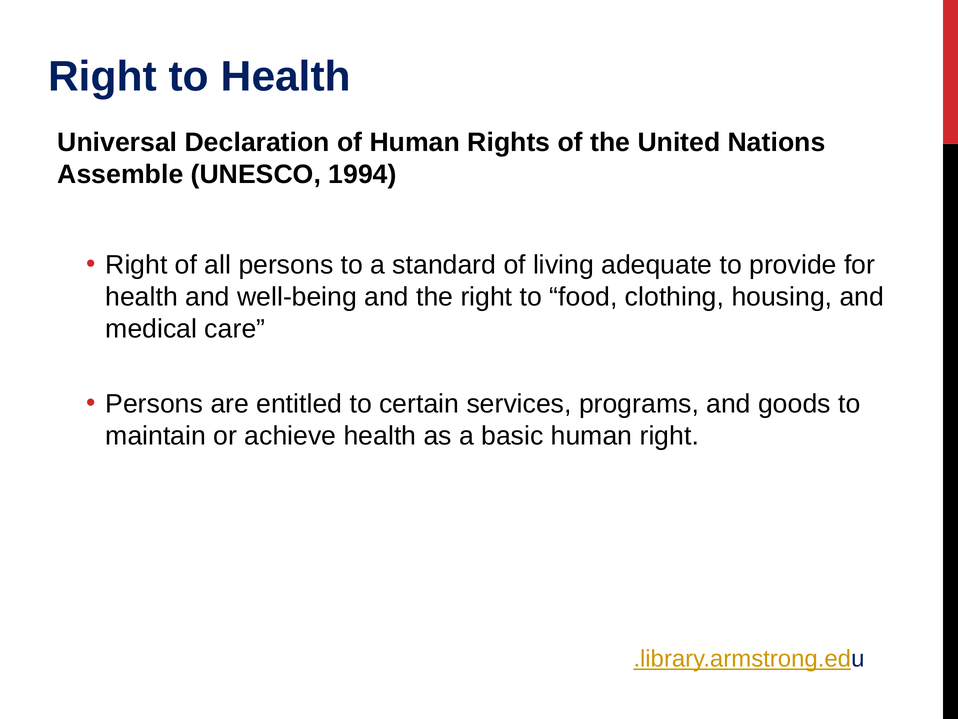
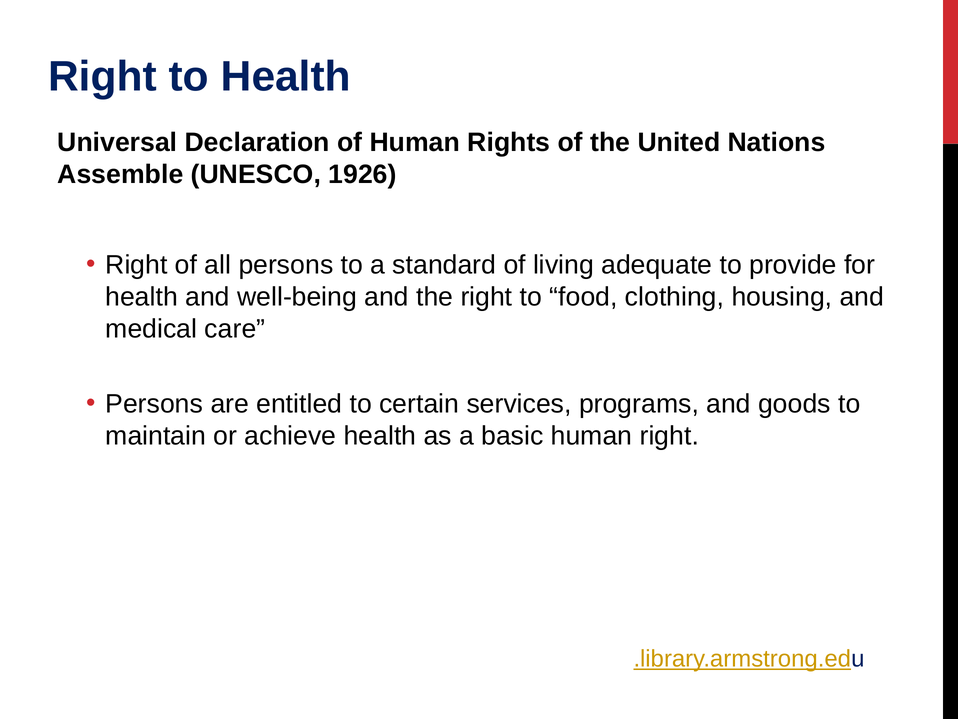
1994: 1994 -> 1926
